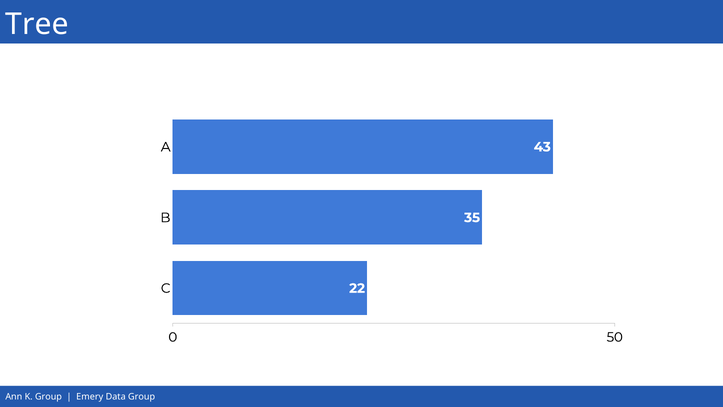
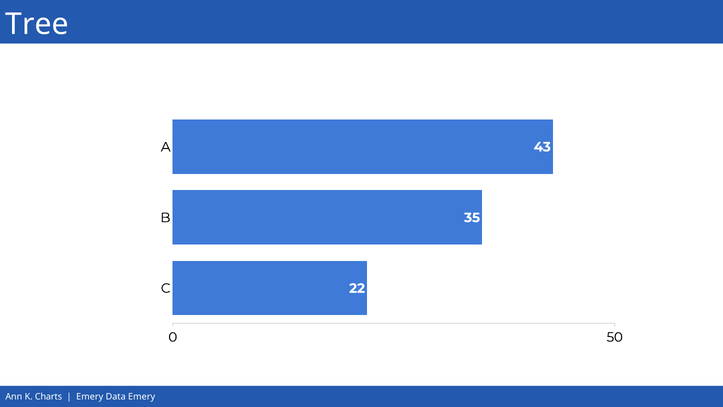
K Group: Group -> Charts
Data Group: Group -> Emery
